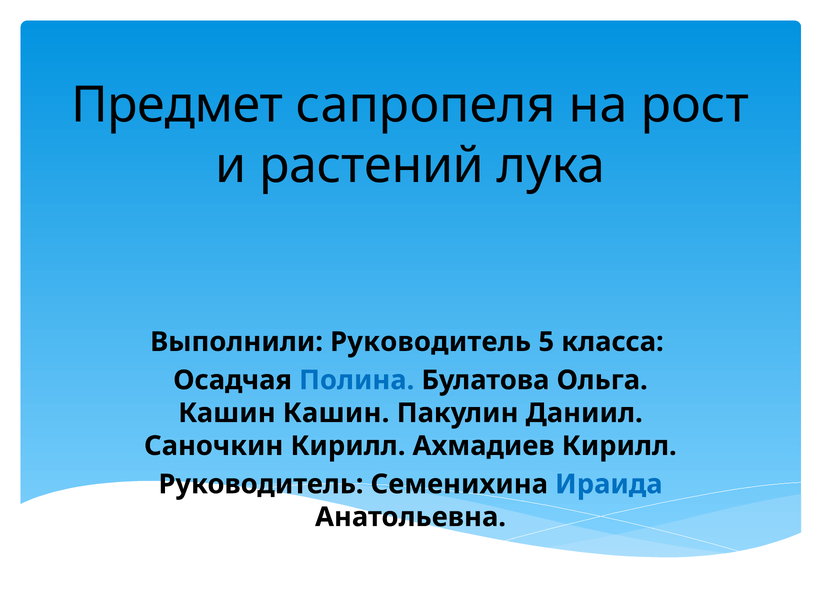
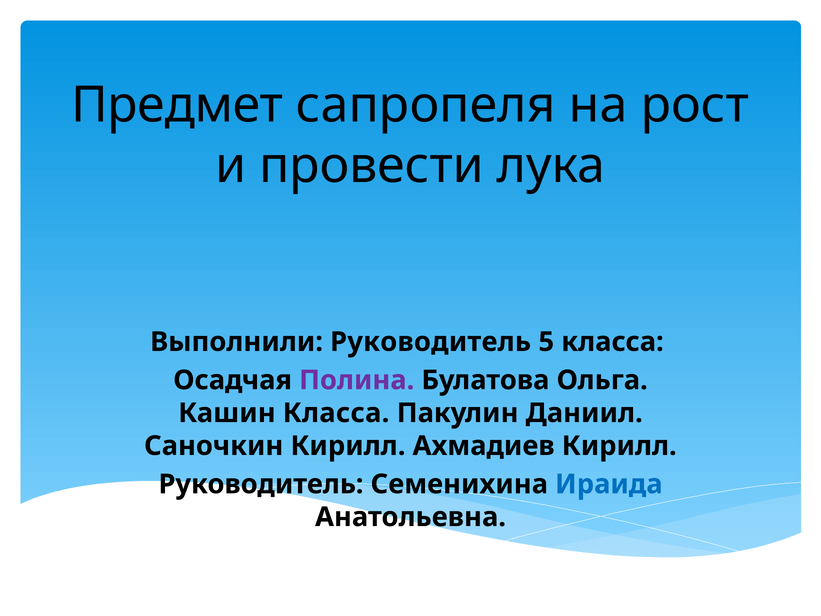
растений: растений -> провести
Полина colour: blue -> purple
Кашин Кашин: Кашин -> Класса
